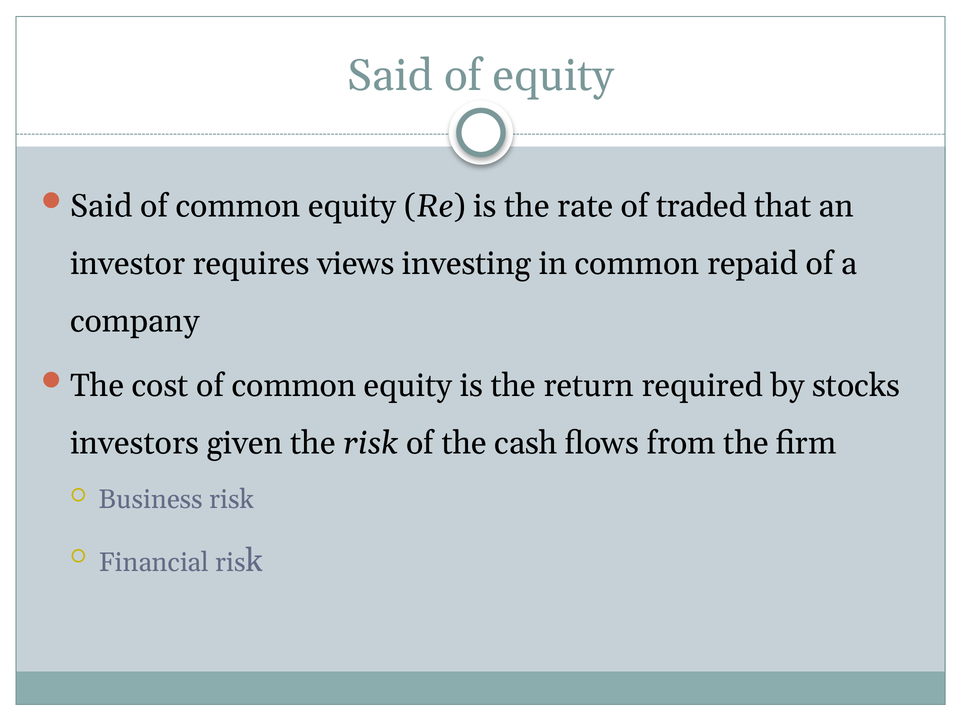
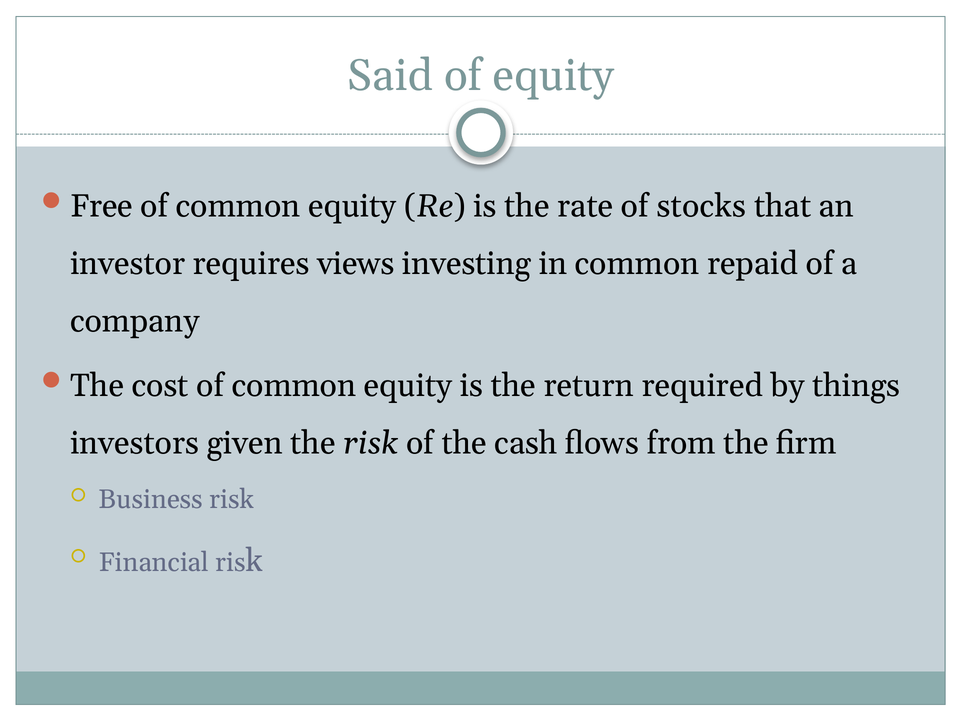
Said at (101, 206): Said -> Free
traded: traded -> stocks
stocks: stocks -> things
